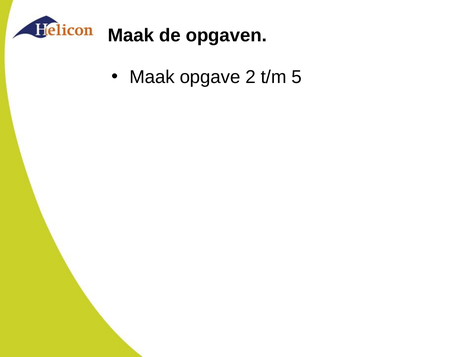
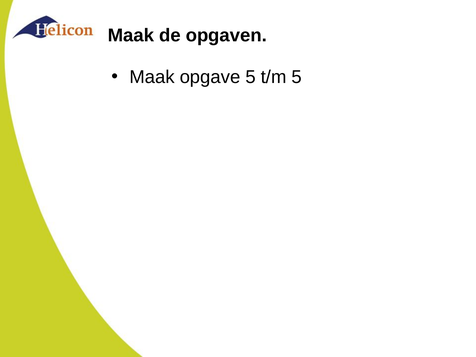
opgave 2: 2 -> 5
